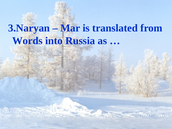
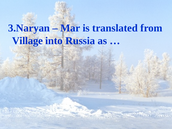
Words: Words -> Village
